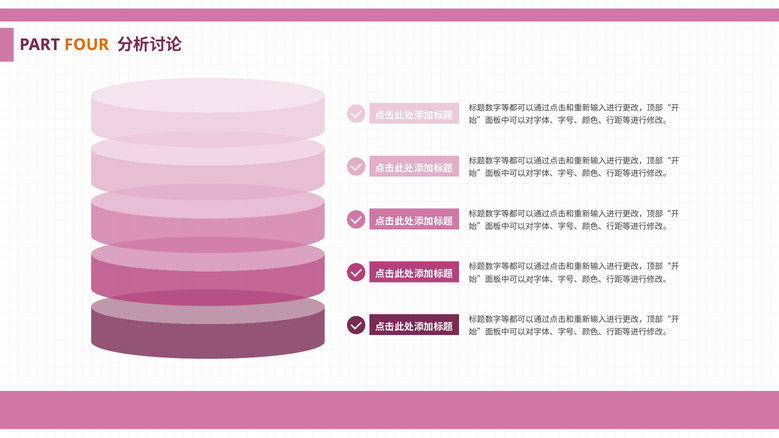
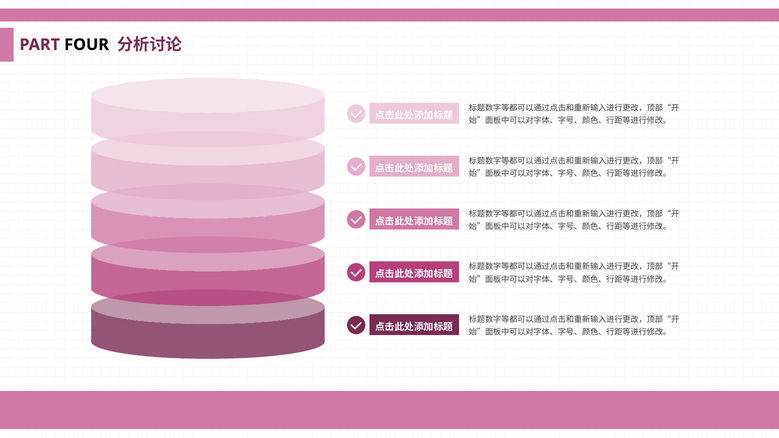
FOUR colour: orange -> black
